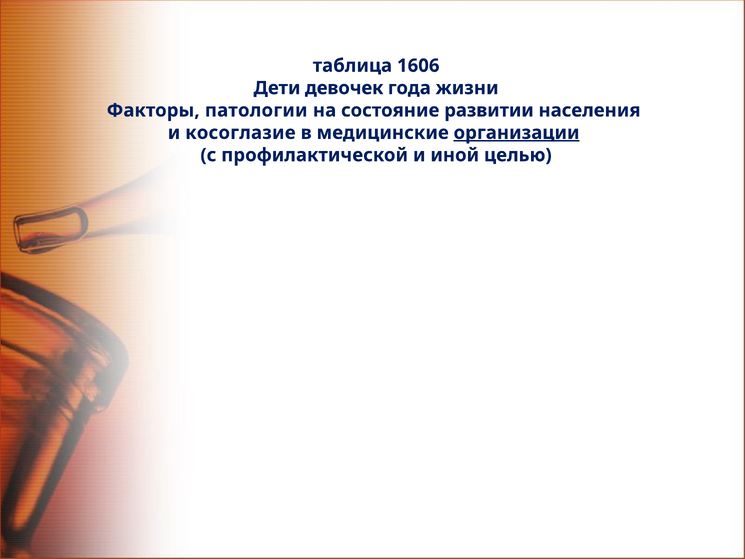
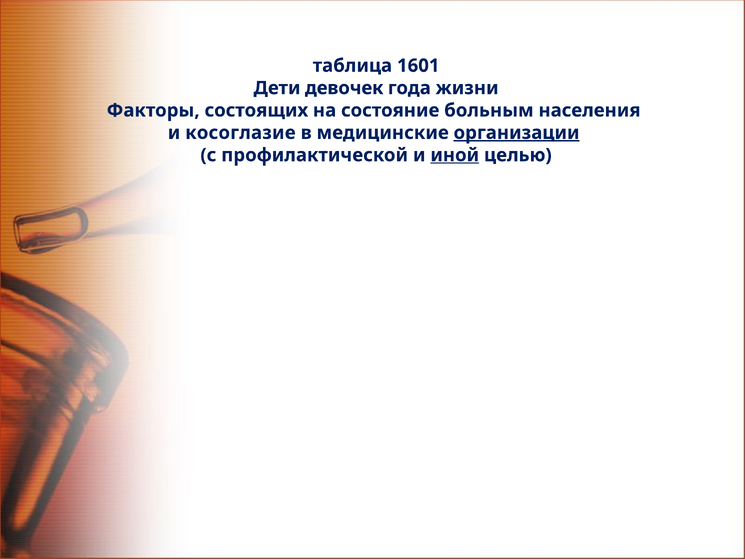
1606: 1606 -> 1601
патологии: патологии -> состоящих
развитии: развитии -> больным
иной underline: none -> present
